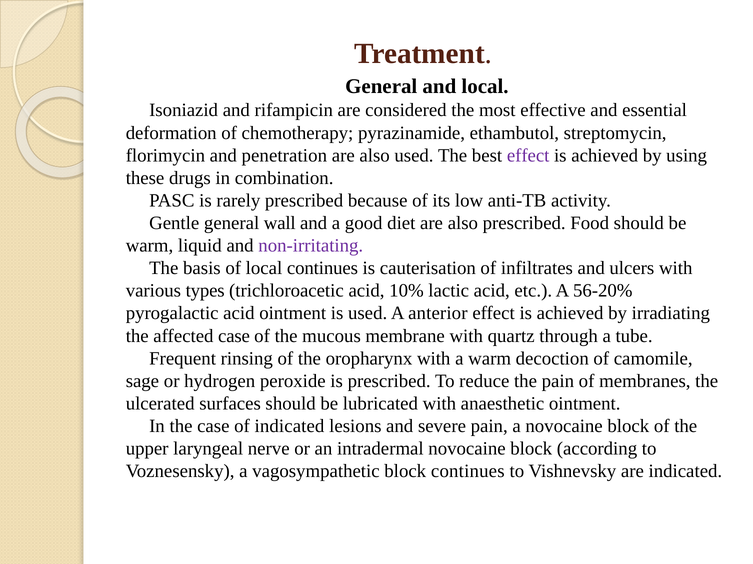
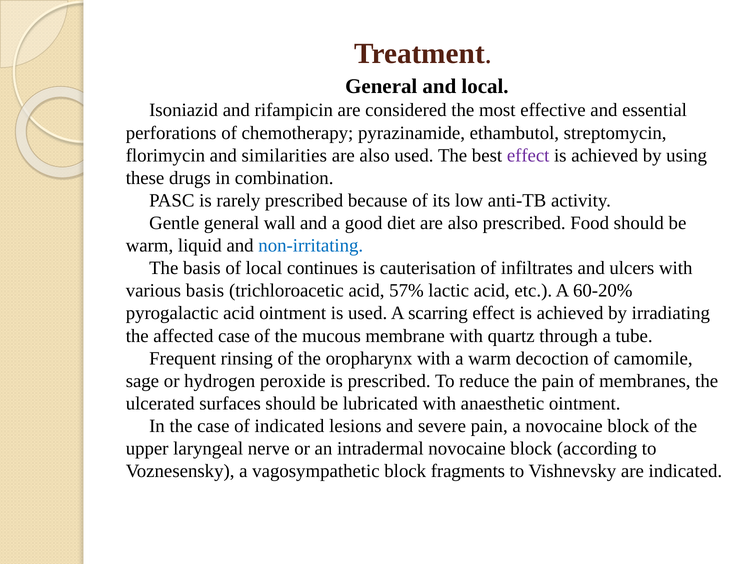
deformation: deformation -> perforations
penetration: penetration -> similarities
non-irritating colour: purple -> blue
various types: types -> basis
10%: 10% -> 57%
56-20%: 56-20% -> 60-20%
anterior: anterior -> scarring
block continues: continues -> fragments
